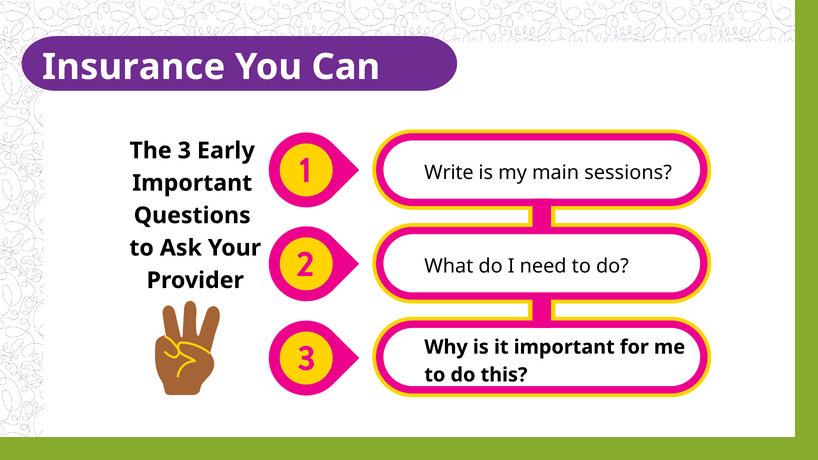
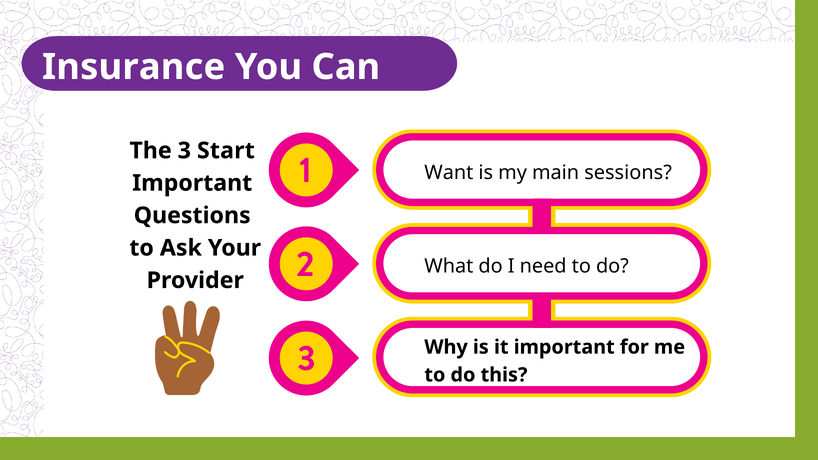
Early: Early -> Start
Write: Write -> Want
